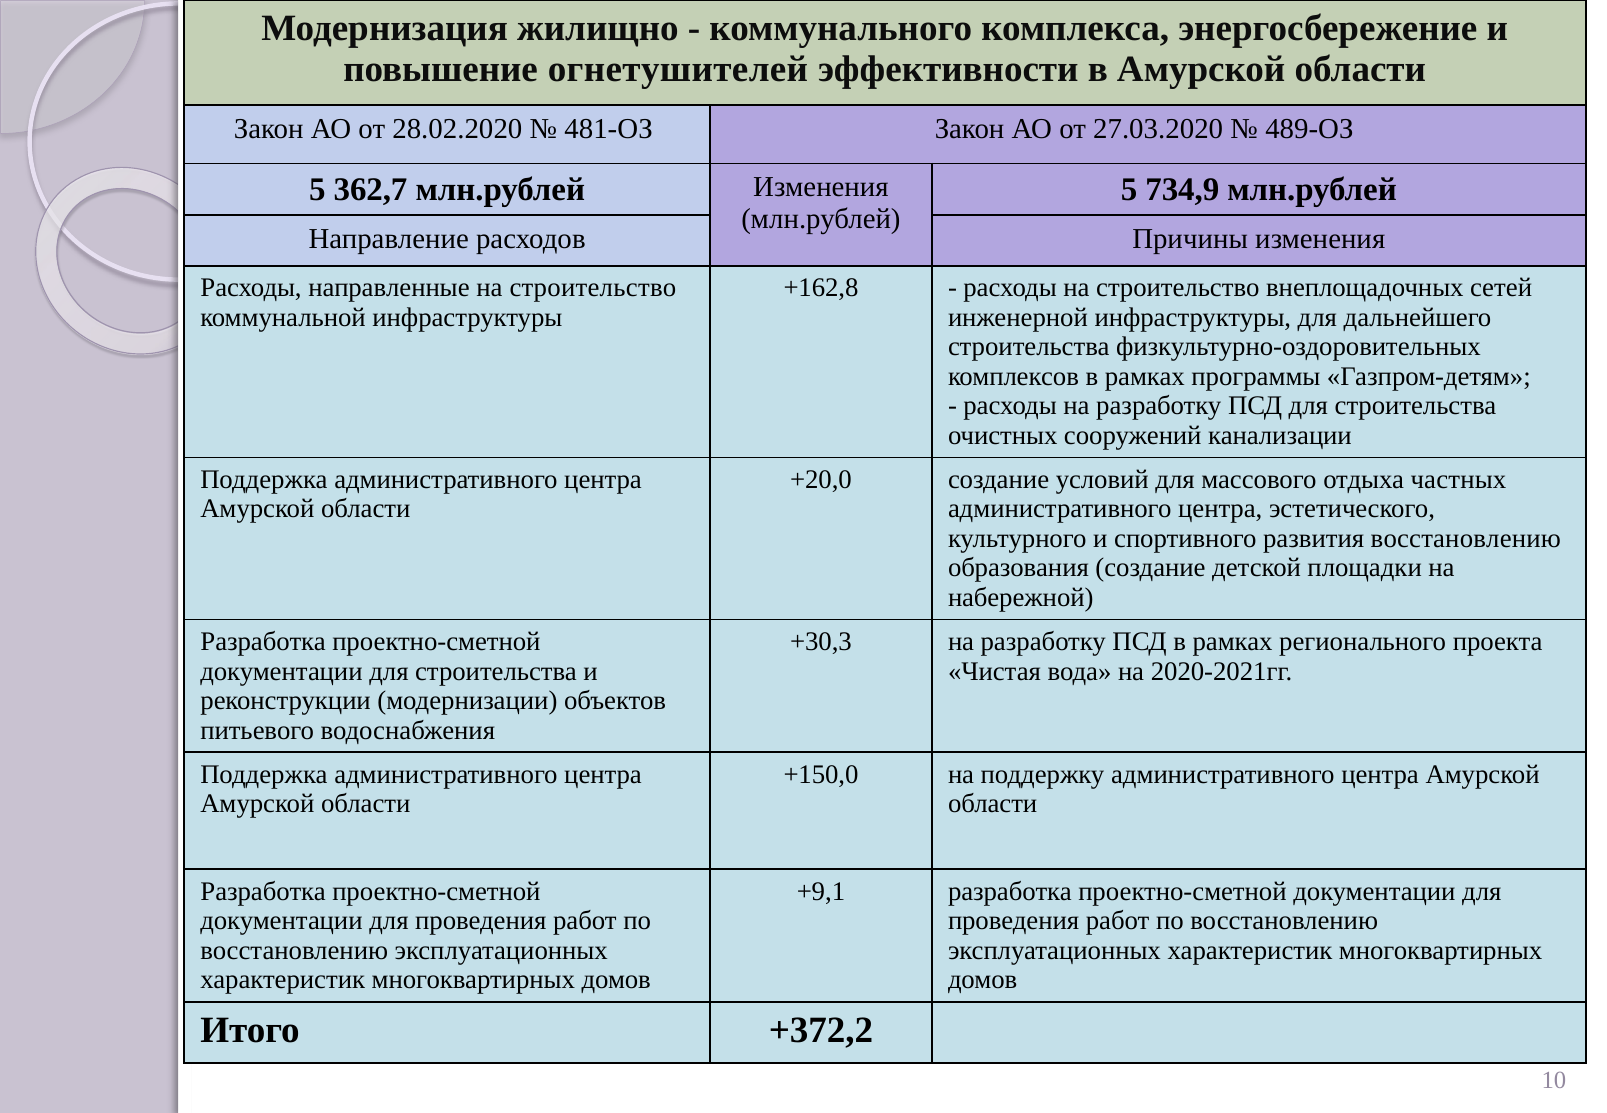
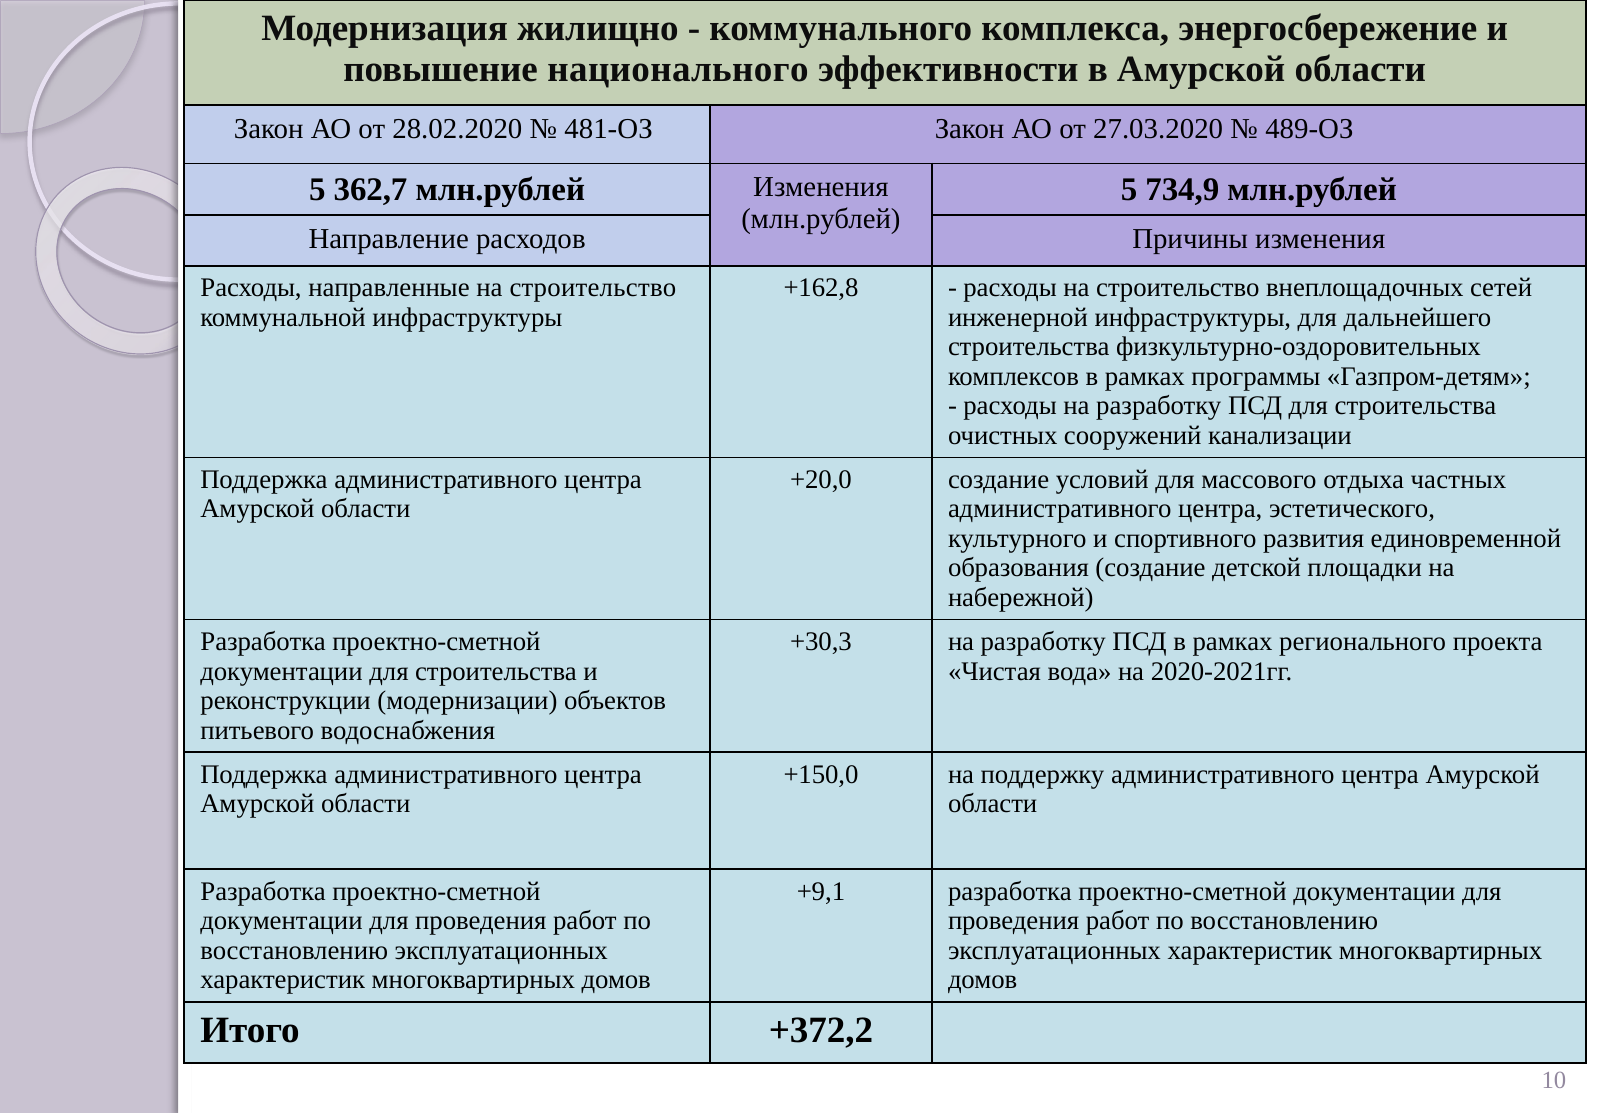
огнетушителей: огнетушителей -> национального
развития восстановлению: восстановлению -> единовременной
